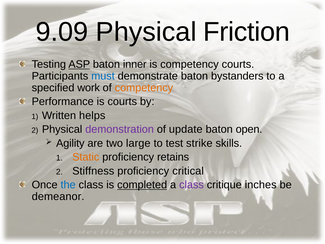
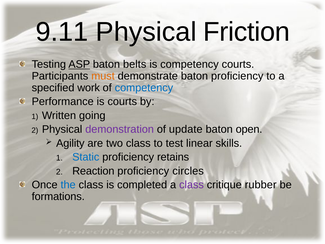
9.09: 9.09 -> 9.11
inner: inner -> belts
must colour: blue -> orange
baton bystanders: bystanders -> proficiency
competency at (144, 88) colour: orange -> blue
helps: helps -> going
two large: large -> class
strike: strike -> linear
Static colour: orange -> blue
Stiffness: Stiffness -> Reaction
critical: critical -> circles
completed underline: present -> none
inches: inches -> rubber
demeanor: demeanor -> formations
